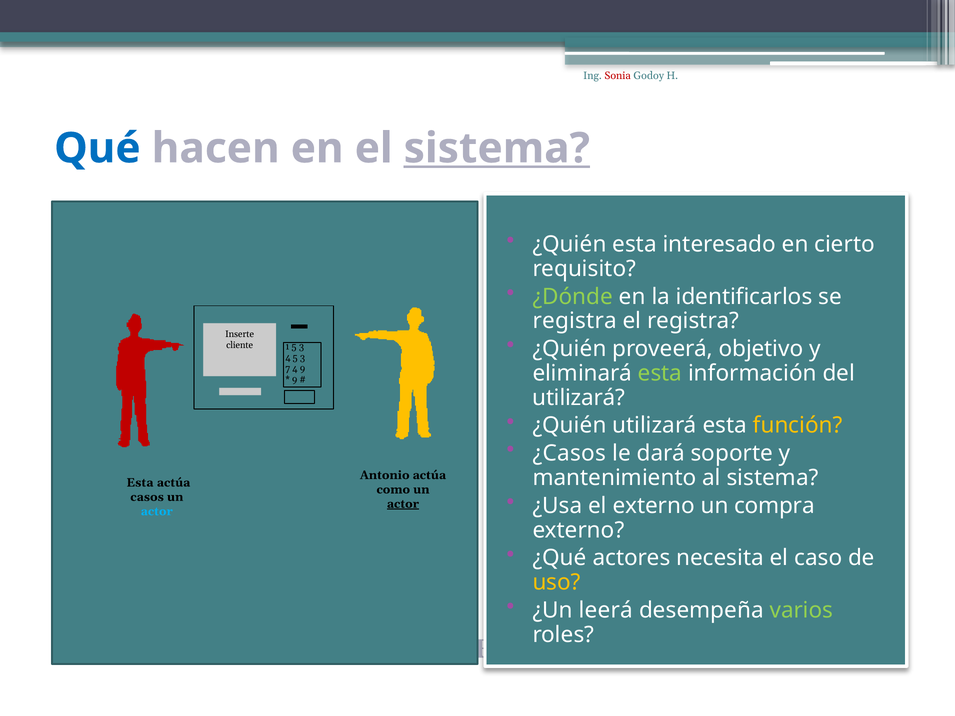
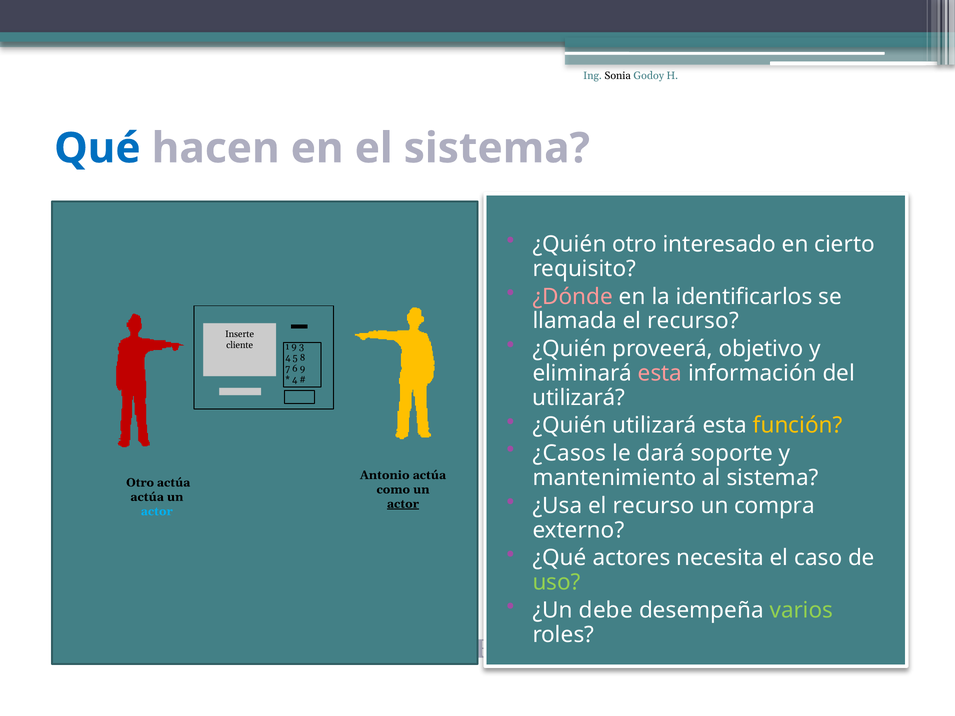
Sonia colour: red -> black
sistema at (497, 148) underline: present -> none
¿Quién esta: esta -> otro
¿Dónde colour: light green -> pink
registra at (575, 321): registra -> llamada
registra at (693, 321): registra -> recurso
1 5: 5 -> 9
4 5 3: 3 -> 8
7 4: 4 -> 6
esta at (660, 373) colour: light green -> pink
9 at (295, 380): 9 -> 4
Esta at (140, 483): Esta -> Otro
casos at (147, 497): casos -> actúa
¿Usa el externo: externo -> recurso
uso colour: yellow -> light green
leerá: leerá -> debe
